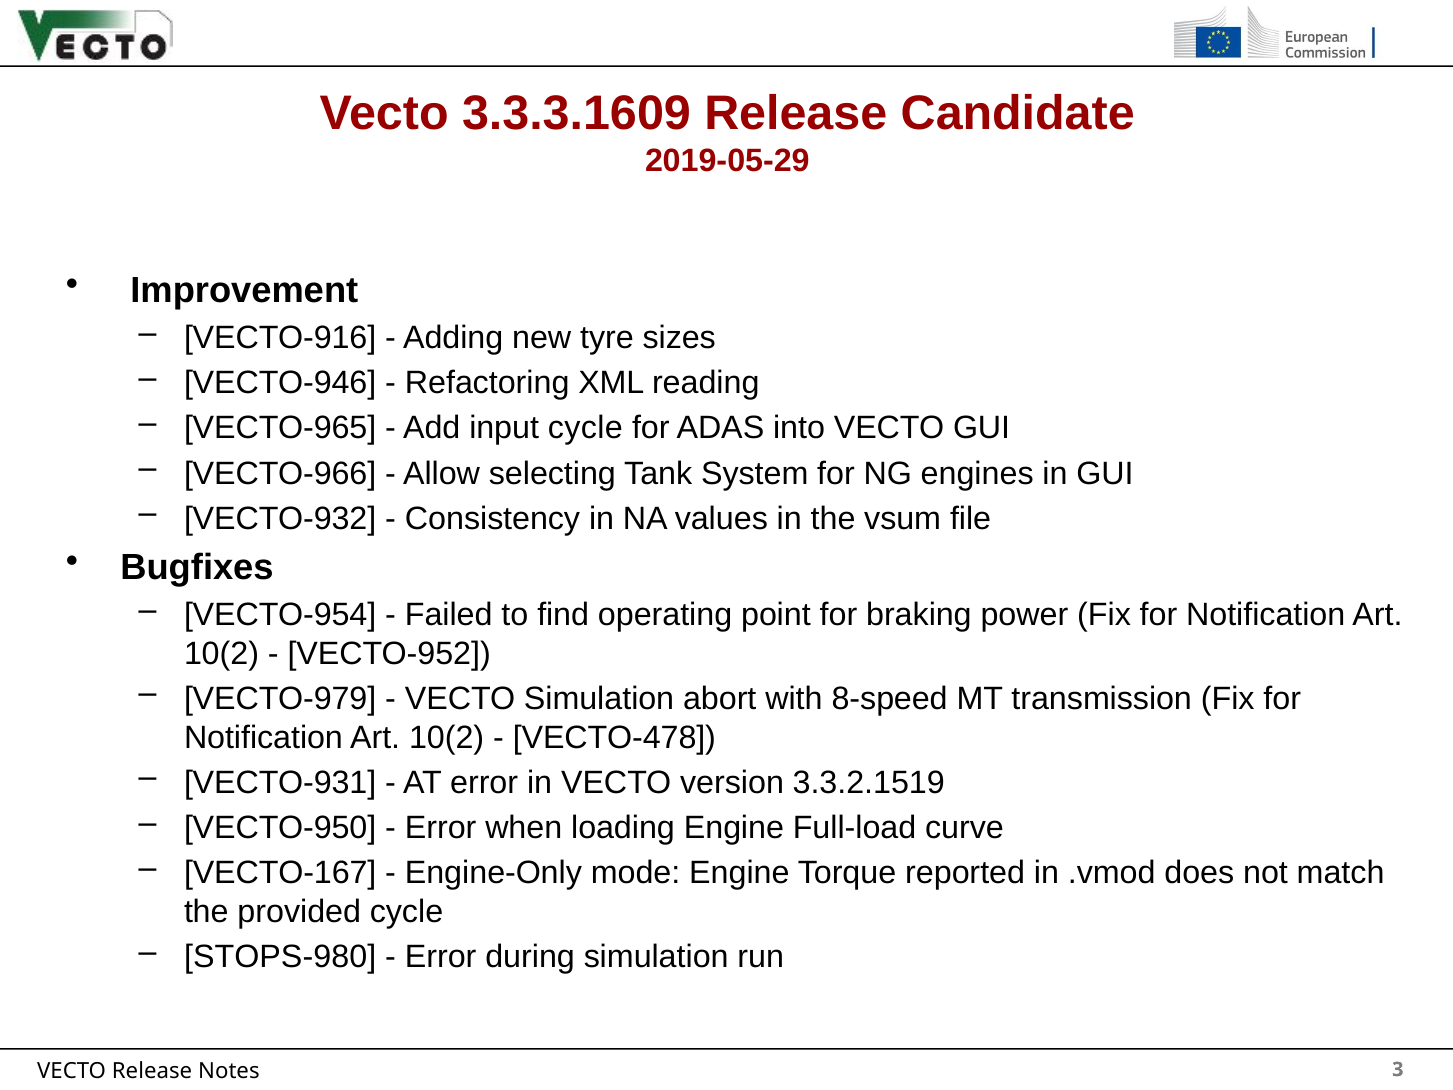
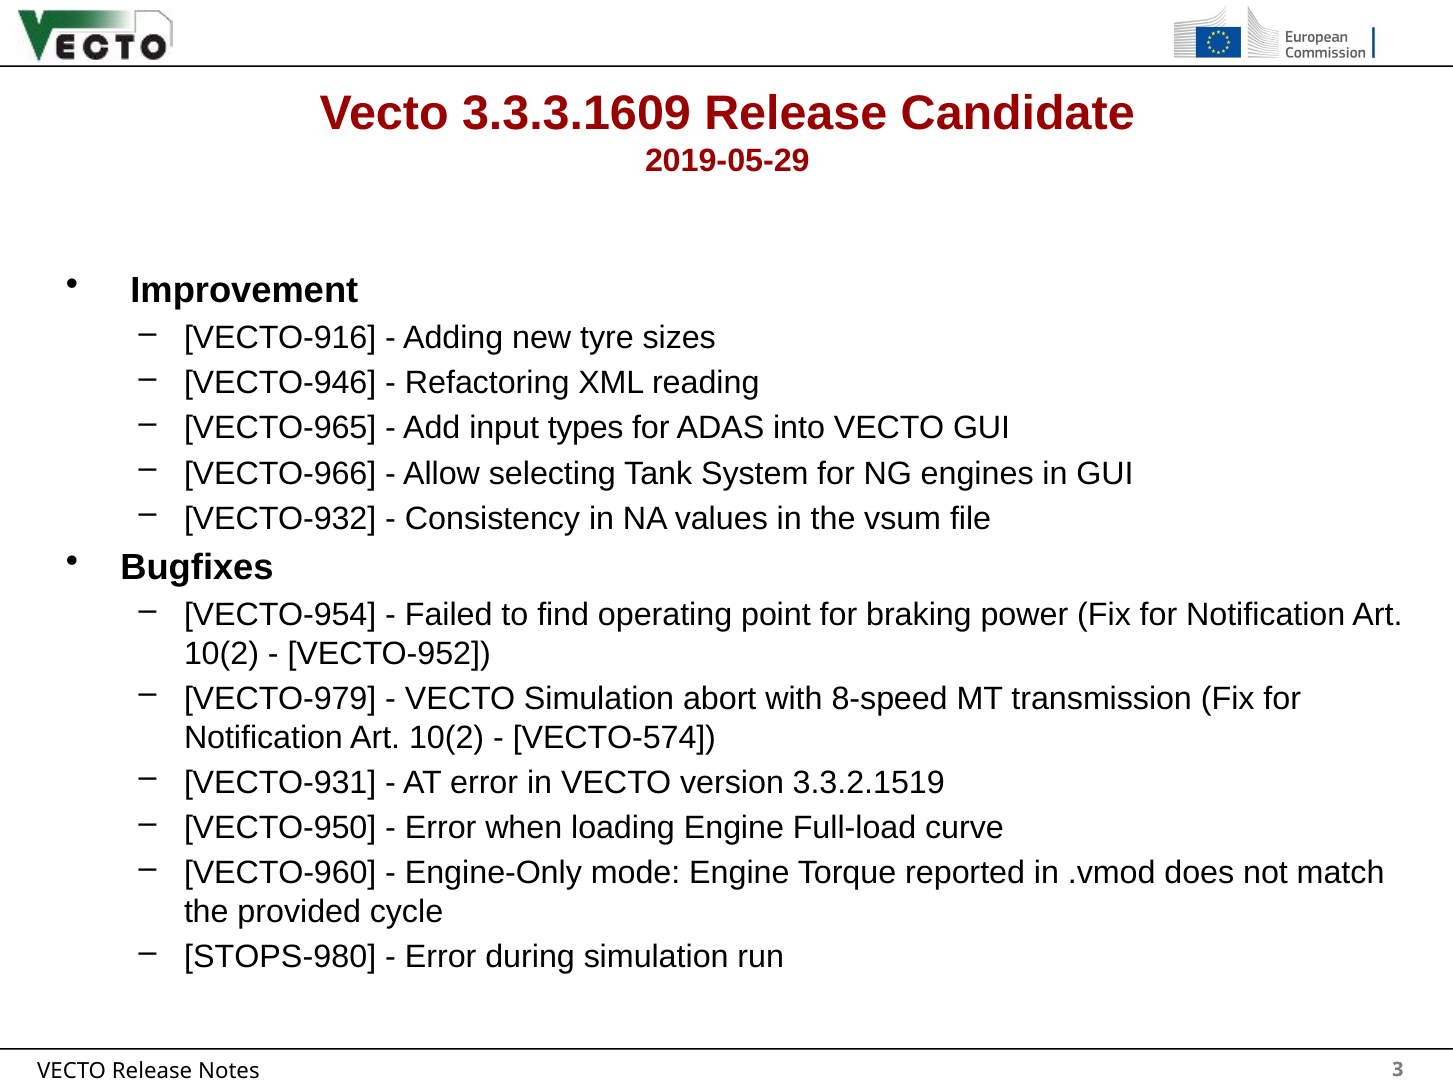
input cycle: cycle -> types
VECTO-478: VECTO-478 -> VECTO-574
VECTO-167: VECTO-167 -> VECTO-960
